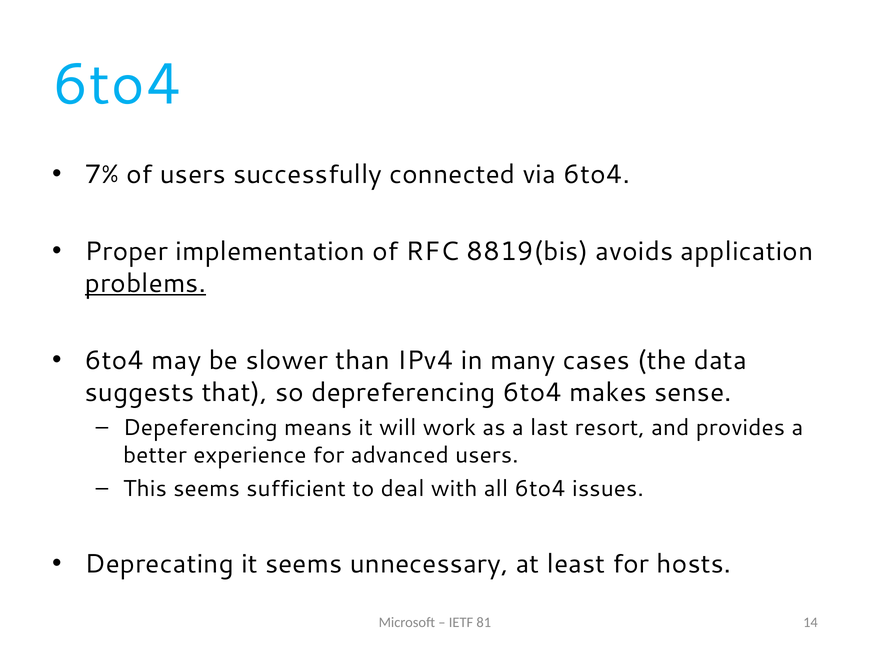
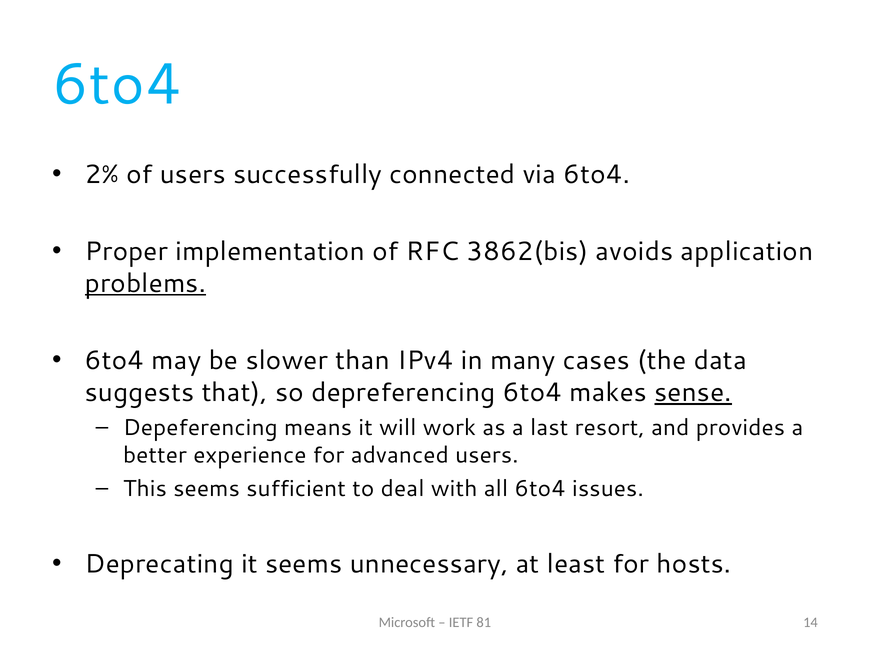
7%: 7% -> 2%
8819(bis: 8819(bis -> 3862(bis
sense underline: none -> present
